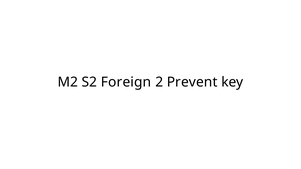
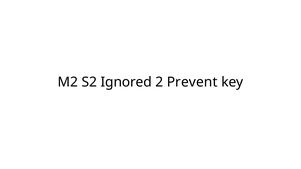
Foreign: Foreign -> Ignored
